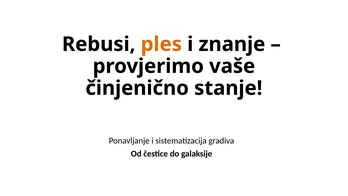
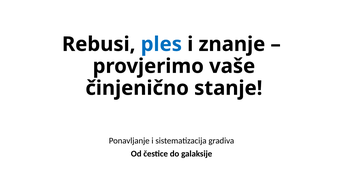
ples colour: orange -> blue
